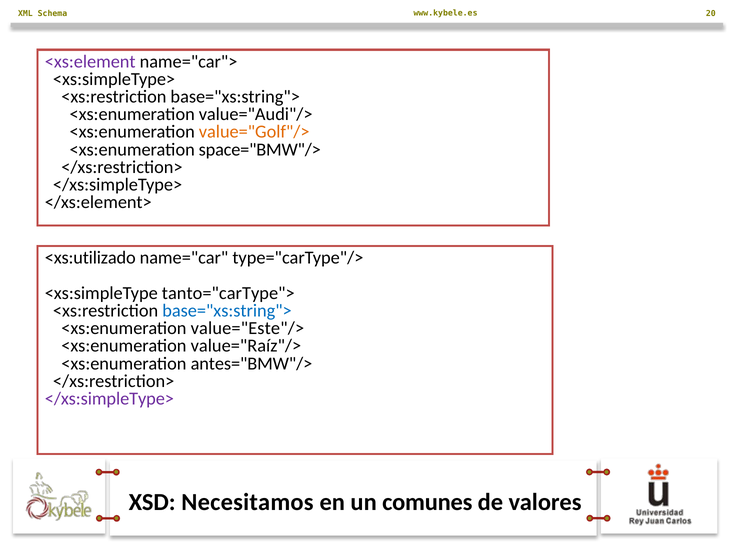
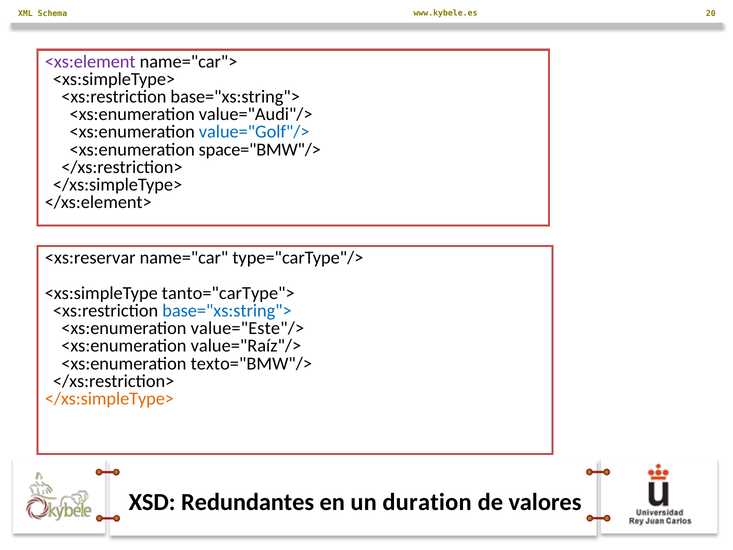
value="Golf"/> colour: orange -> blue
<xs:utilizado: <xs:utilizado -> <xs:reservar
antes="BMW"/>: antes="BMW"/> -> texto="BMW"/>
</xs:simpleType> at (109, 399) colour: purple -> orange
Necesitamos: Necesitamos -> Redundantes
comunes: comunes -> duration
